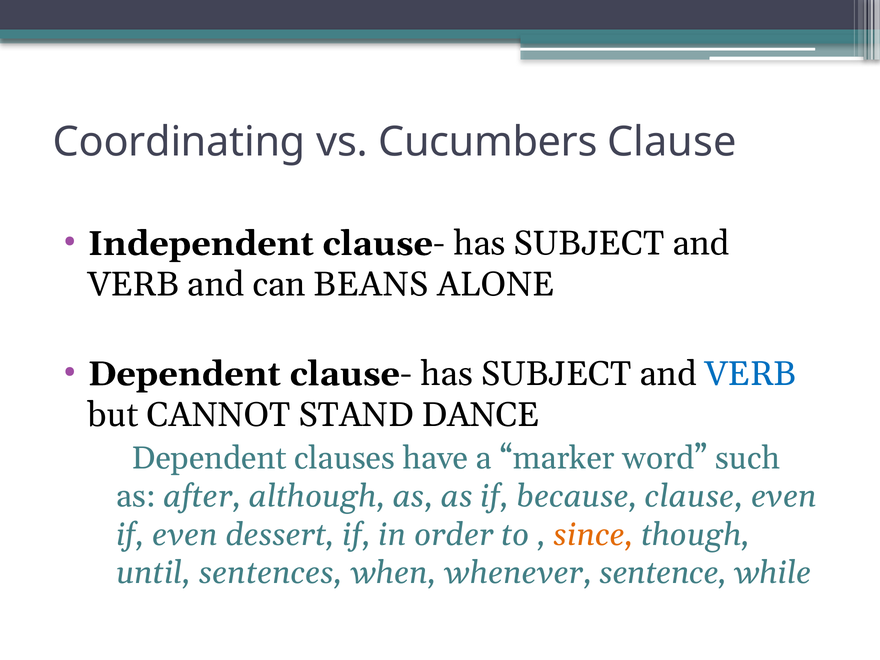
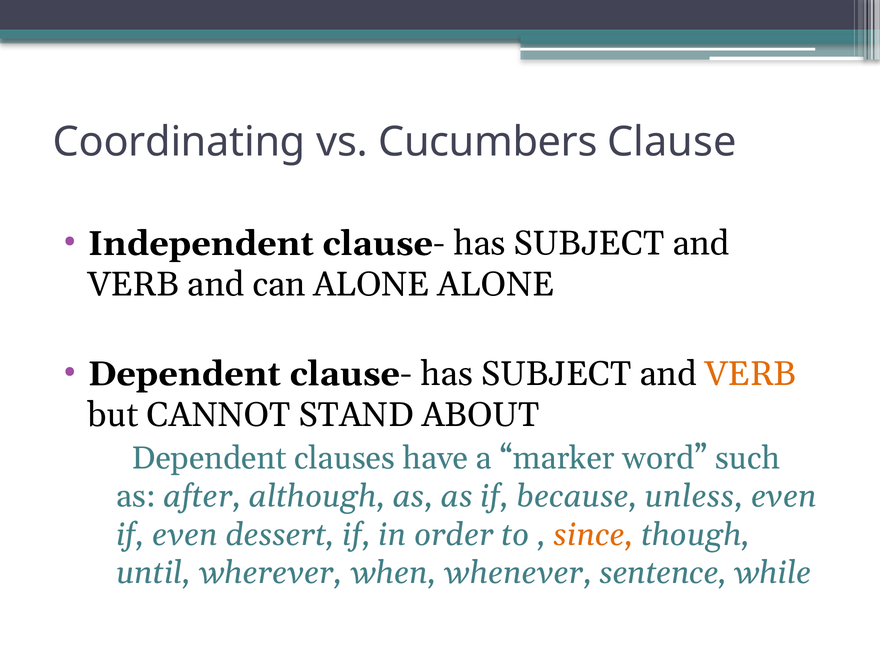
can BEANS: BEANS -> ALONE
VERB at (751, 374) colour: blue -> orange
DANCE: DANCE -> ABOUT
because clause: clause -> unless
sentences: sentences -> wherever
